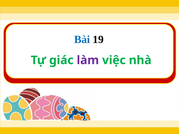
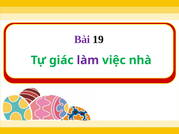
Bài colour: blue -> purple
